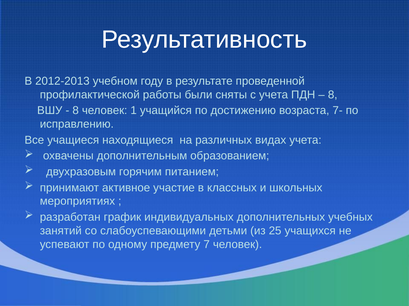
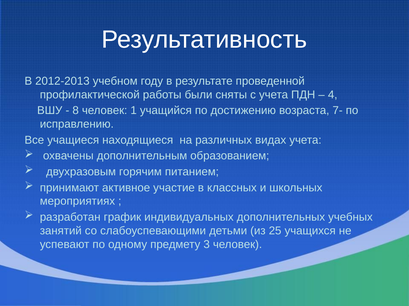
8 at (333, 95): 8 -> 4
7: 7 -> 3
